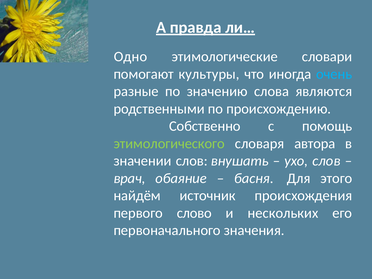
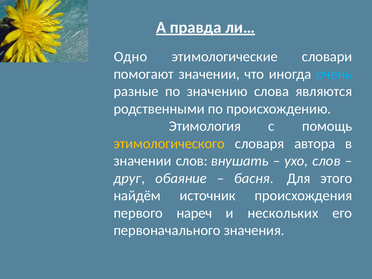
помогают культуры: культуры -> значении
Собственно: Собственно -> Этимология
этимологического colour: light green -> yellow
врач: врач -> друг
слово: слово -> нареч
